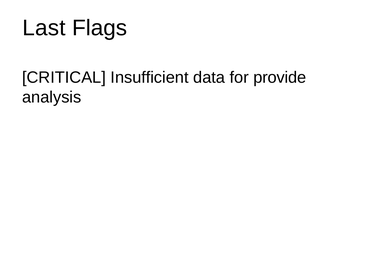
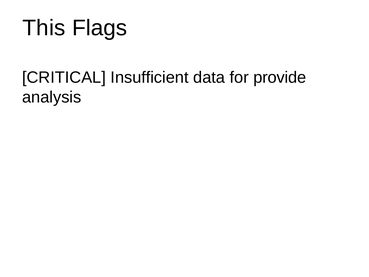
Last: Last -> This
